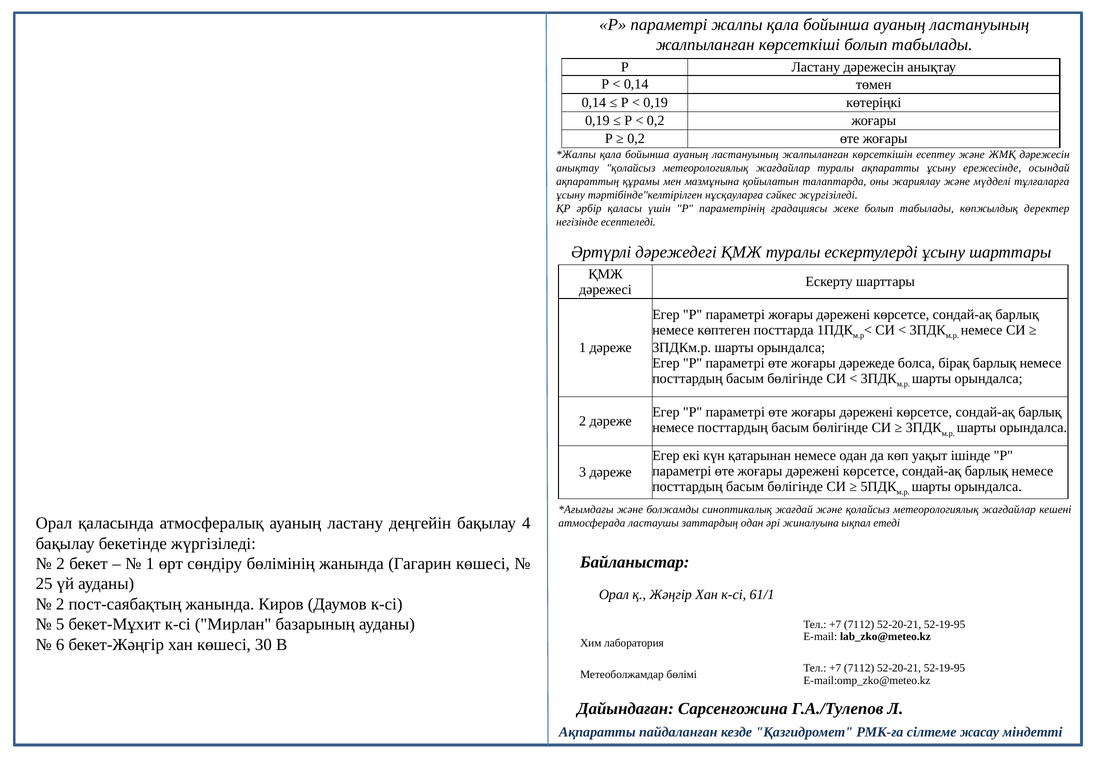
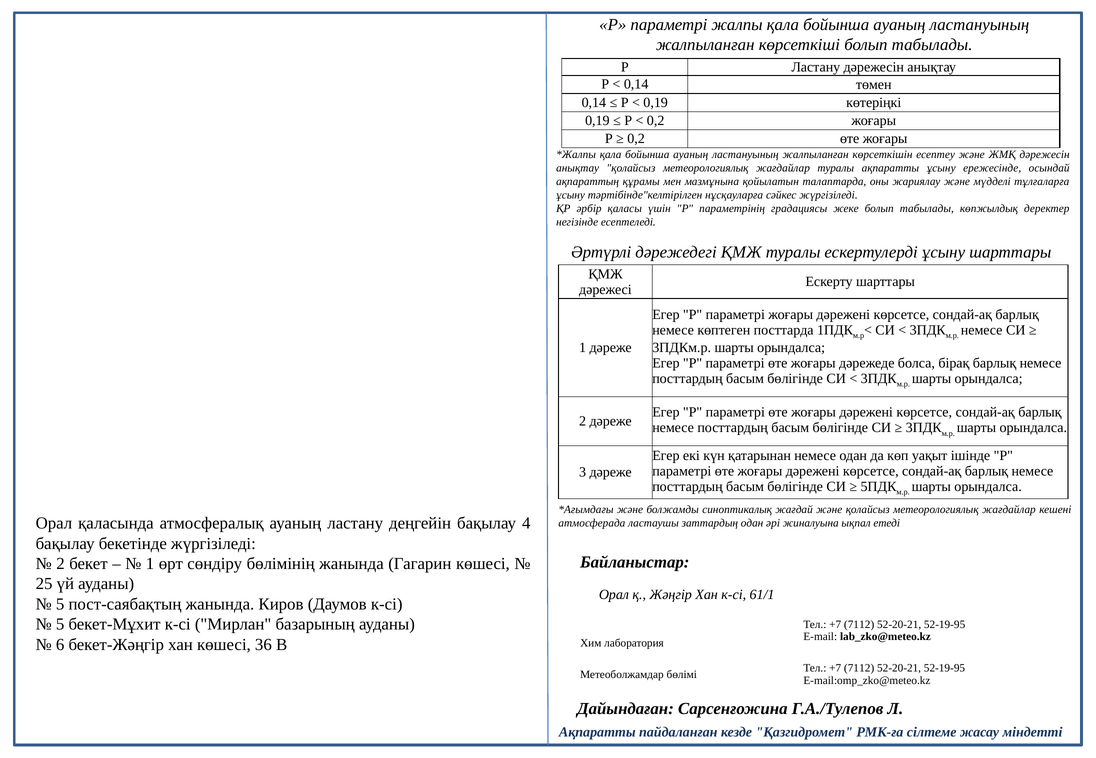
2 at (60, 605): 2 -> 5
30: 30 -> 36
